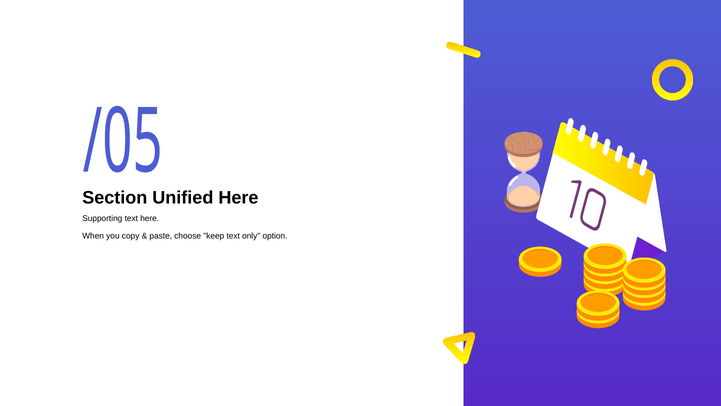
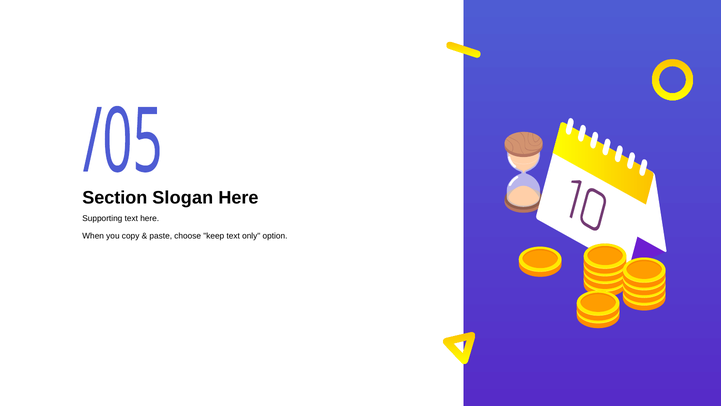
Unified: Unified -> Slogan
